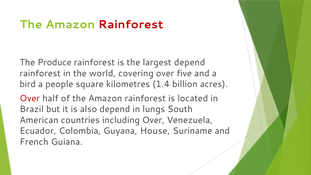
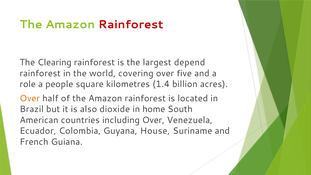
Produce: Produce -> Clearing
bird: bird -> role
Over at (30, 98) colour: red -> orange
also depend: depend -> dioxide
lungs: lungs -> home
